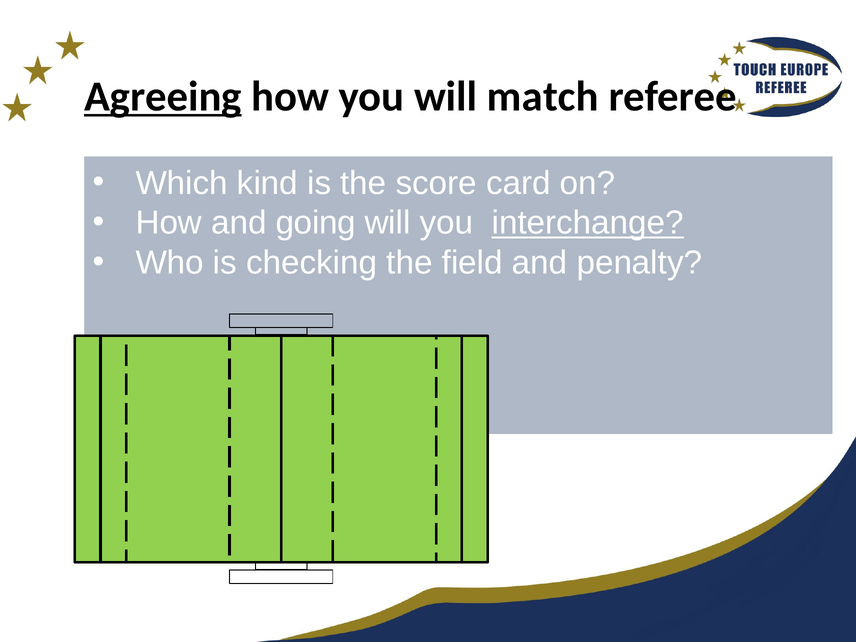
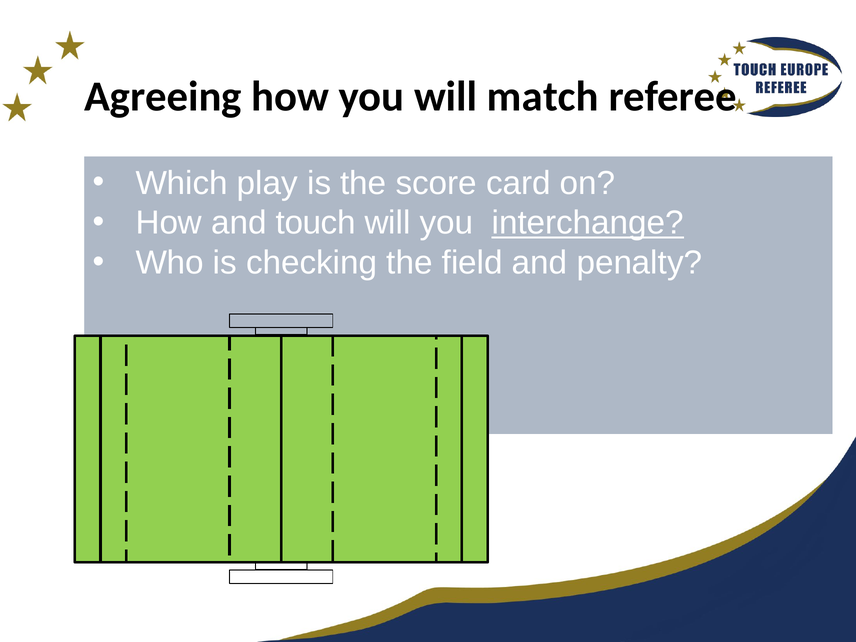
Agreeing underline: present -> none
kind: kind -> play
going: going -> touch
